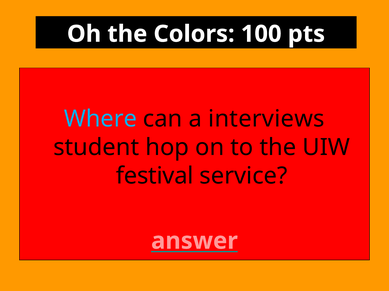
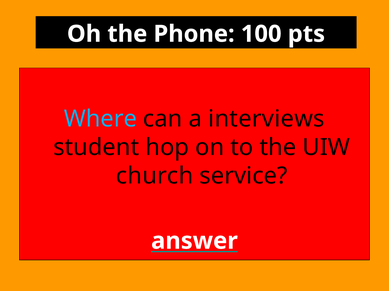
Colors: Colors -> Phone
festival: festival -> church
answer colour: pink -> white
